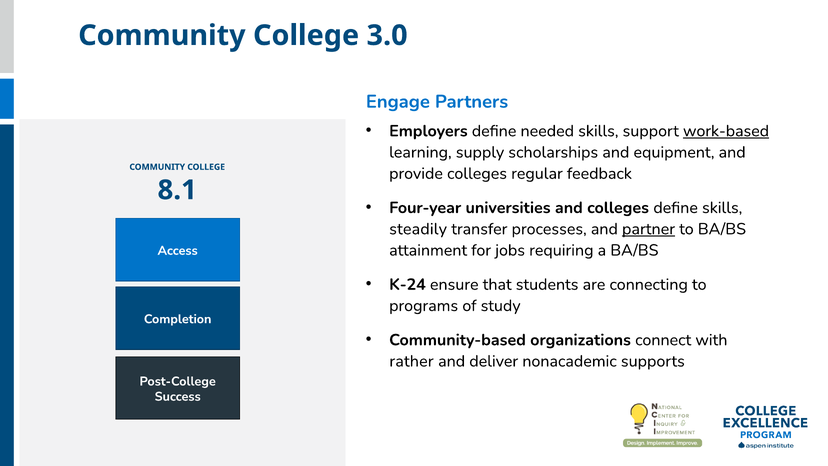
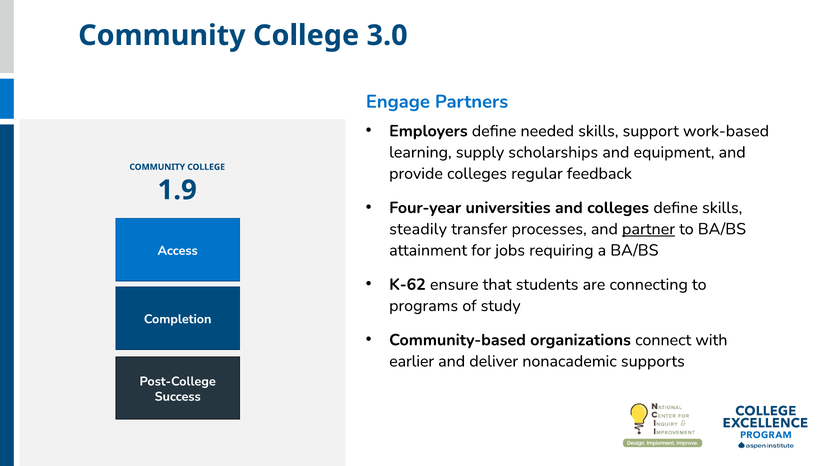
work-based underline: present -> none
8.1: 8.1 -> 1.9
K-24: K-24 -> K-62
rather: rather -> earlier
